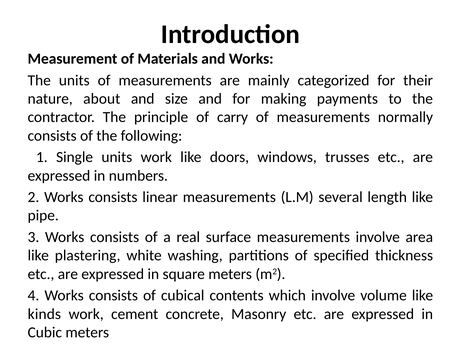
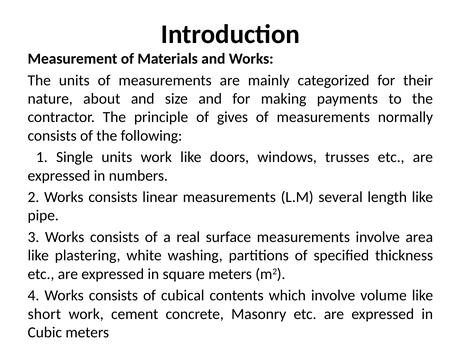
carry: carry -> gives
kinds: kinds -> short
